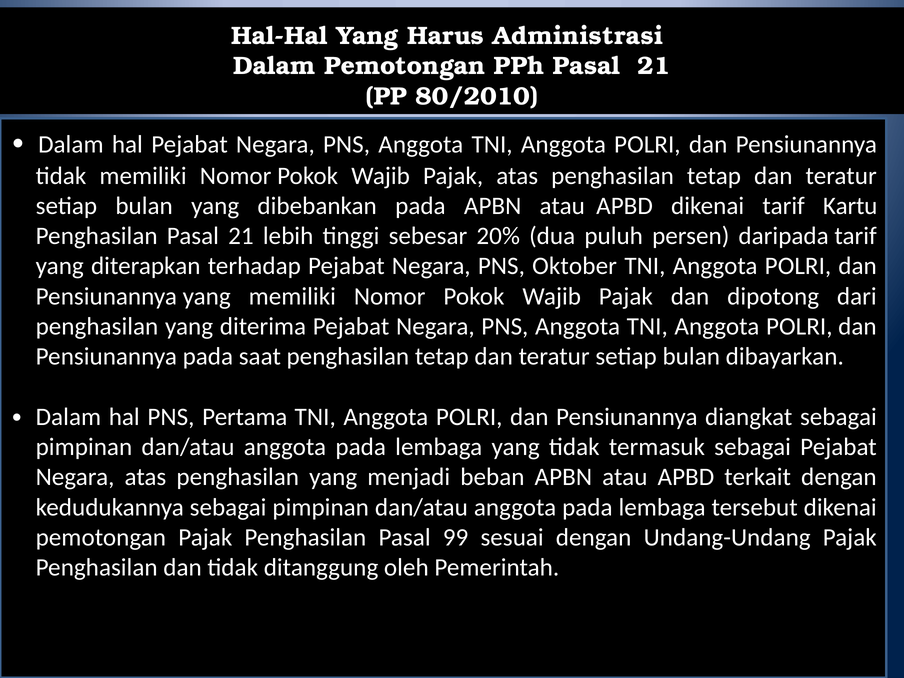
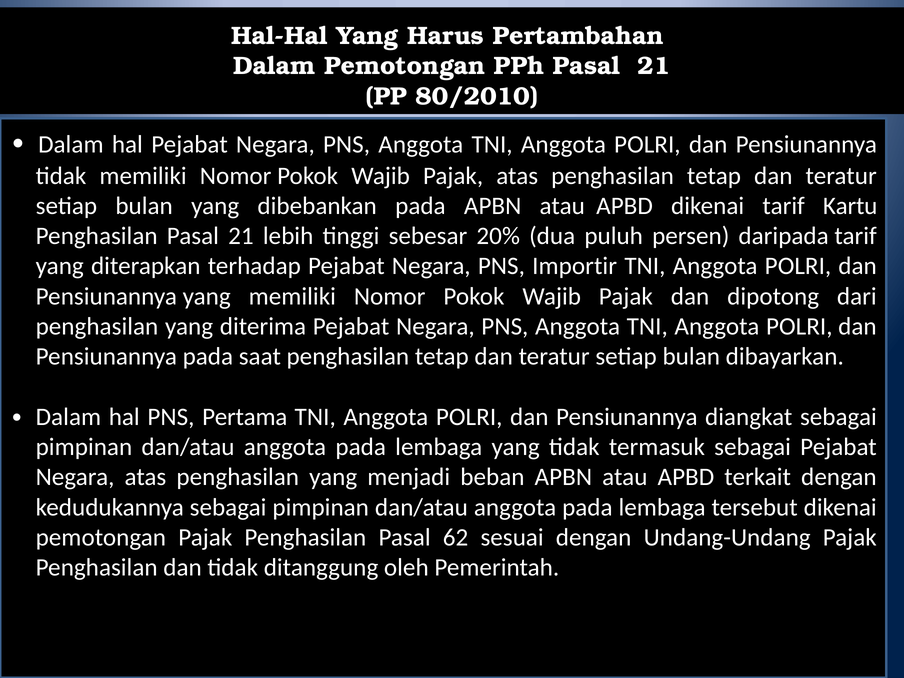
Administrasi: Administrasi -> Pertambahan
Oktober: Oktober -> Importir
99: 99 -> 62
